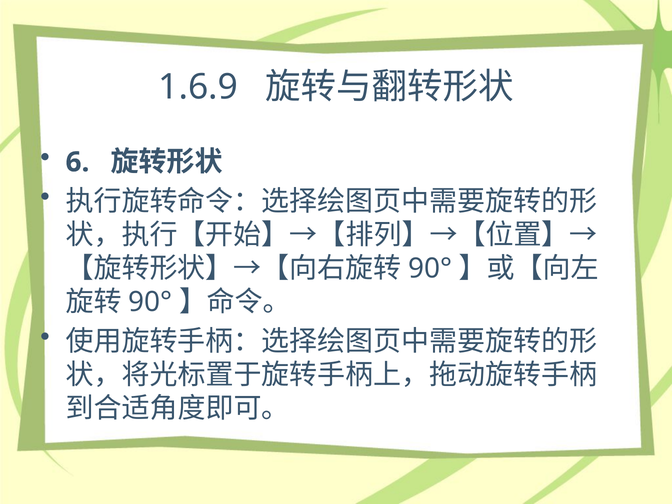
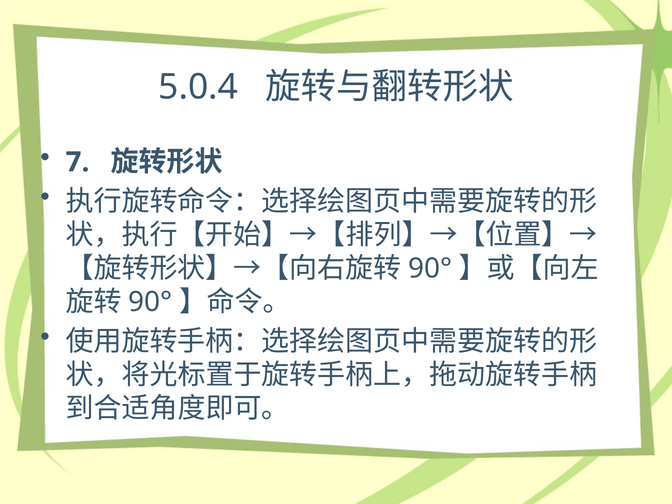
1.6.9: 1.6.9 -> 5.0.4
6: 6 -> 7
